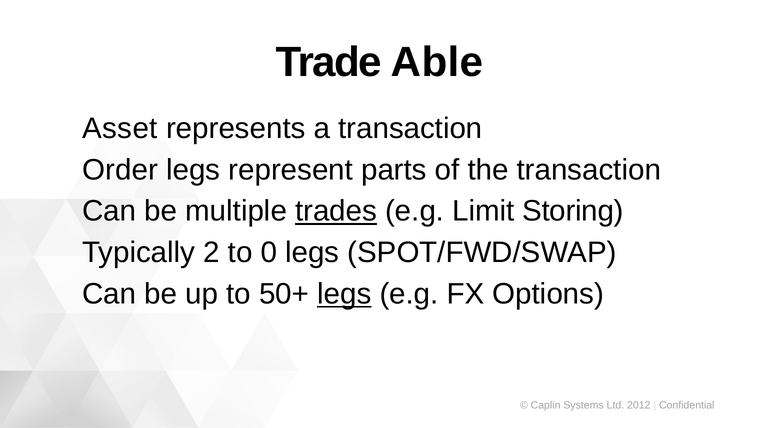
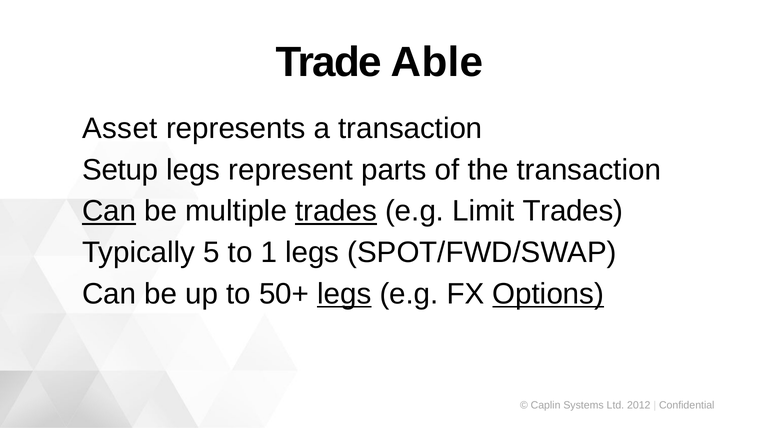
Order: Order -> Setup
Can at (109, 211) underline: none -> present
Limit Storing: Storing -> Trades
2: 2 -> 5
0: 0 -> 1
Options underline: none -> present
